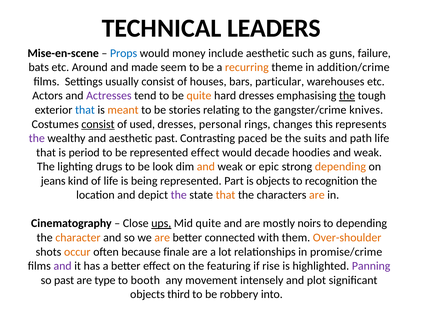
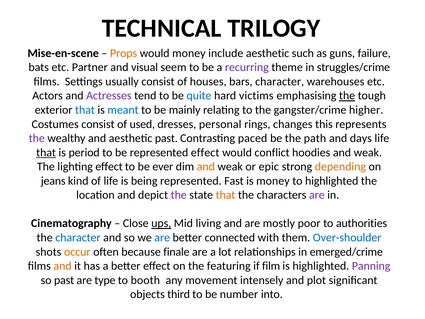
LEADERS: LEADERS -> TRILOGY
Props colour: blue -> orange
Around: Around -> Partner
made: made -> visual
recurring colour: orange -> purple
addition/crime: addition/crime -> struggles/crime
bars particular: particular -> character
quite at (199, 96) colour: orange -> blue
hard dresses: dresses -> victims
meant colour: orange -> blue
stories: stories -> mainly
knives: knives -> higher
consist at (98, 124) underline: present -> none
suits: suits -> path
path: path -> days
that at (46, 152) underline: none -> present
decade: decade -> conflict
lighting drugs: drugs -> effect
look: look -> ever
Part: Part -> Fast
is objects: objects -> money
to recognition: recognition -> highlighted
are at (317, 195) colour: orange -> purple
Mid quite: quite -> living
noirs: noirs -> poor
to depending: depending -> authorities
character at (78, 237) colour: orange -> blue
are at (162, 237) colour: orange -> blue
Over-shoulder colour: orange -> blue
promise/crime: promise/crime -> emerged/crime
and at (63, 266) colour: purple -> orange
rise: rise -> film
robbery: robbery -> number
